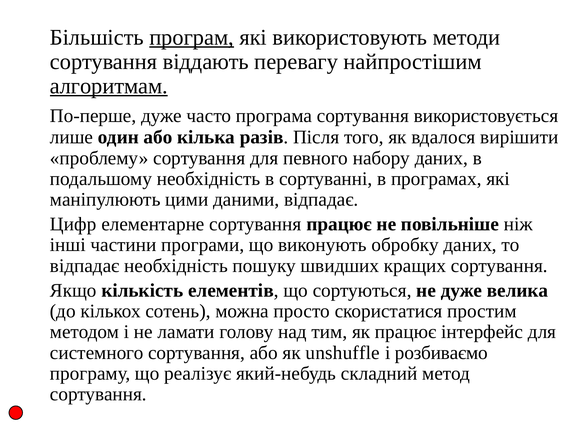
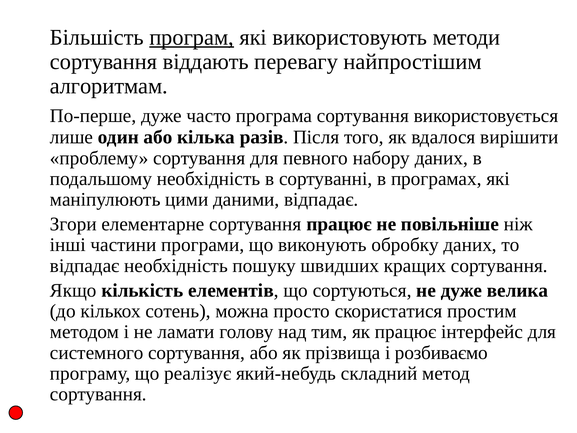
алгоритмам underline: present -> none
Цифр: Цифр -> Згори
unshuffle: unshuffle -> прізвища
